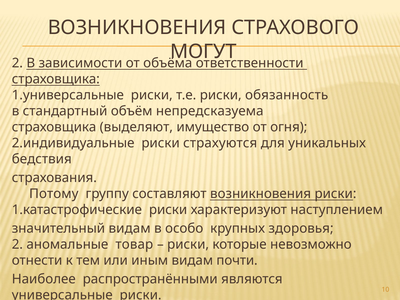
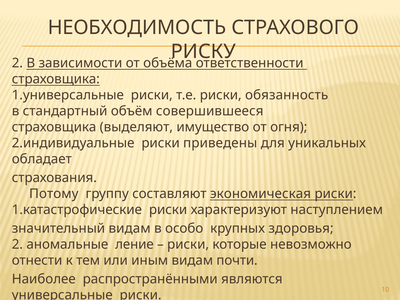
ВОЗНИКНОВЕНИЯ at (137, 28): ВОЗНИКНОВЕНИЯ -> НЕОБХОДИМОСТЬ
МОГУТ: МОГУТ -> РИСКУ
непредсказуема: непредсказуема -> совершившееся
страхуются: страхуются -> приведены
бедствия: бедствия -> обладает
составляют возникновения: возникновения -> экономическая
товар: товар -> ление
